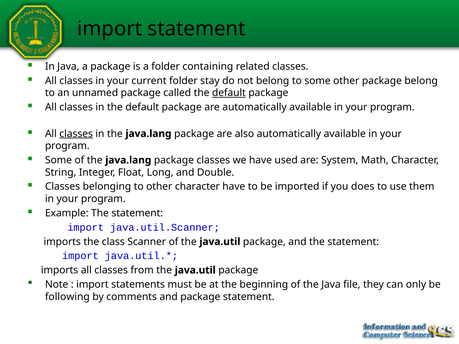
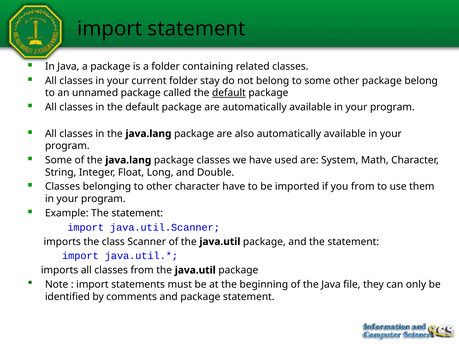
classes at (76, 134) underline: present -> none
you does: does -> from
following: following -> identified
